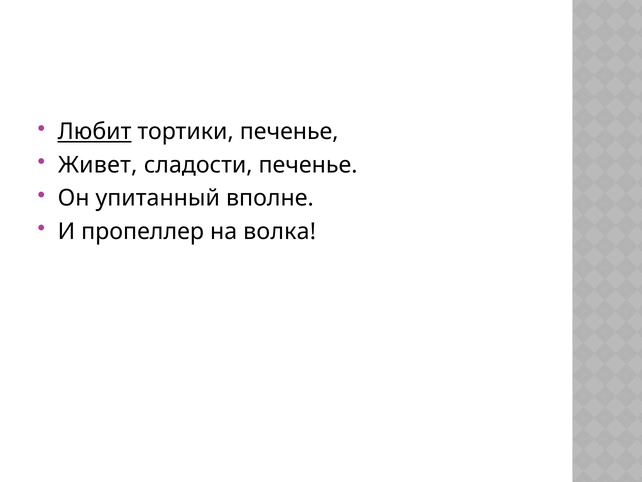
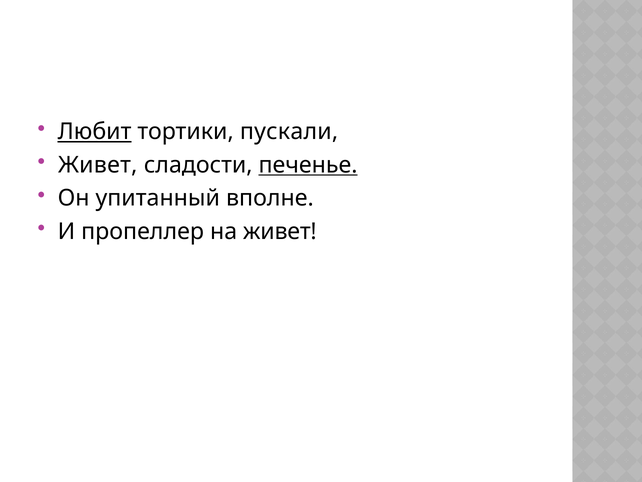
тортики печенье: печенье -> пускали
печенье at (308, 165) underline: none -> present
на волка: волка -> живет
